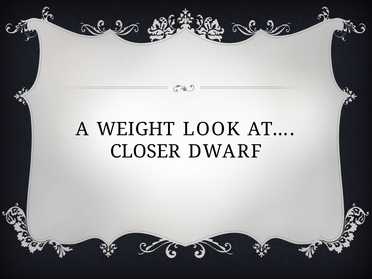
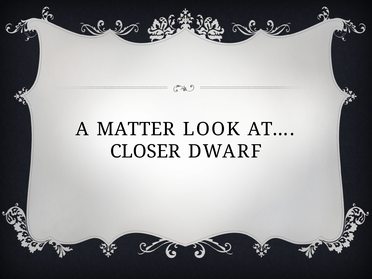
WEIGHT: WEIGHT -> MATTER
